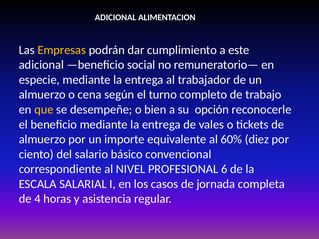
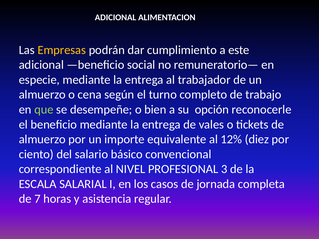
que colour: yellow -> light green
60%: 60% -> 12%
6: 6 -> 3
4: 4 -> 7
